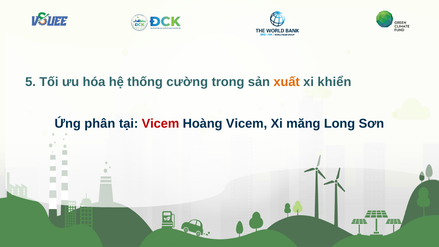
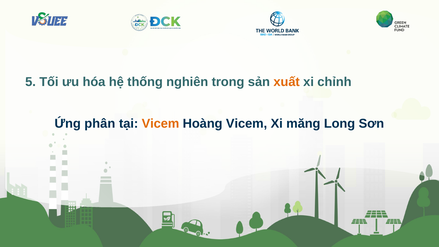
cường: cường -> nghiên
khiển: khiển -> chỉnh
Vicem at (160, 124) colour: red -> orange
